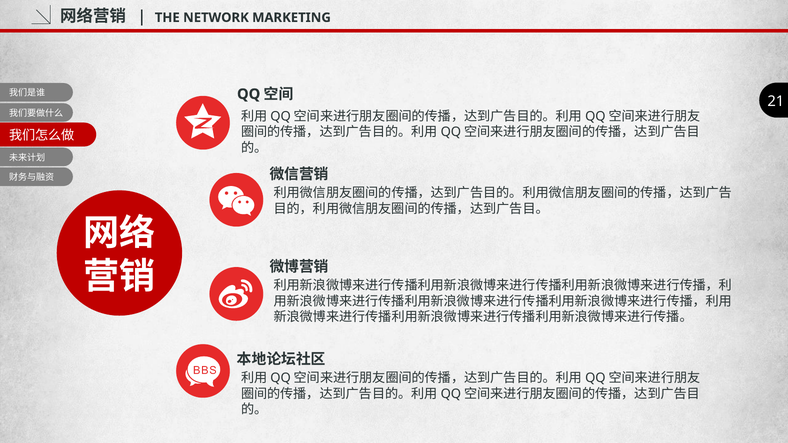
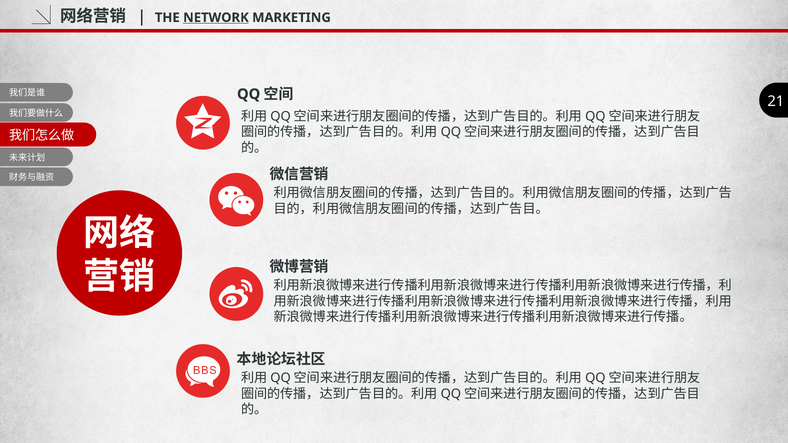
NETWORK underline: none -> present
